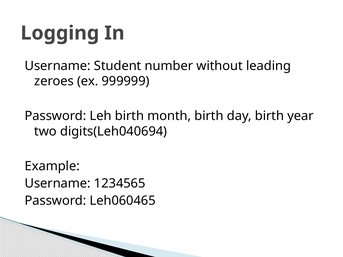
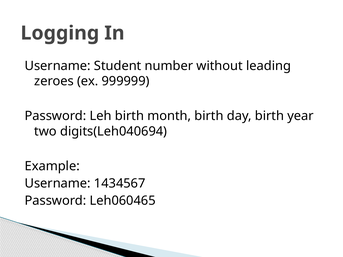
1234565: 1234565 -> 1434567
